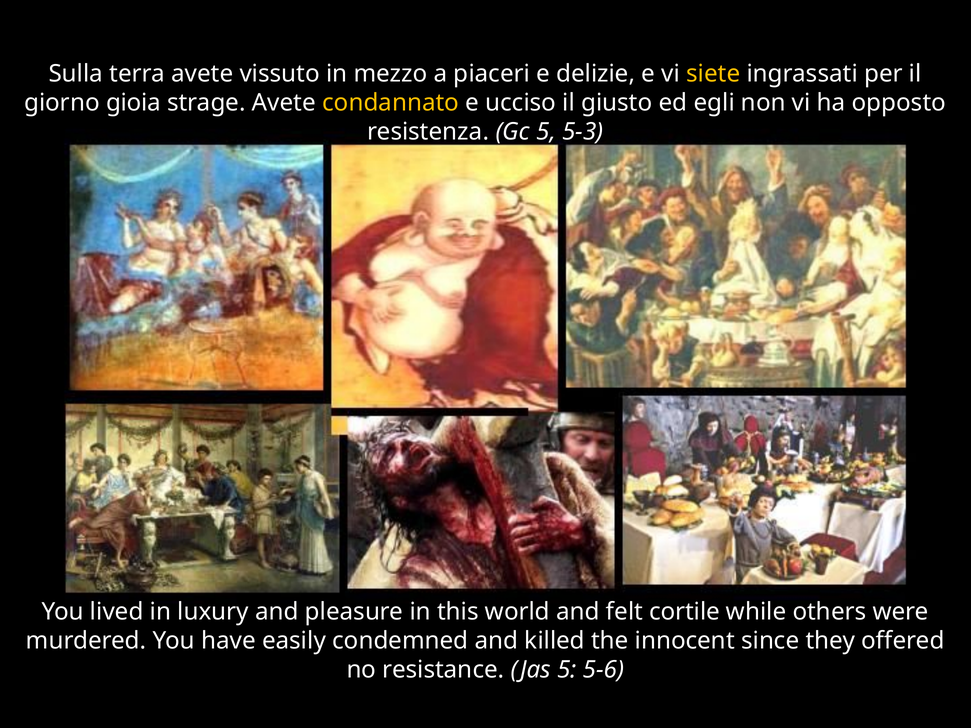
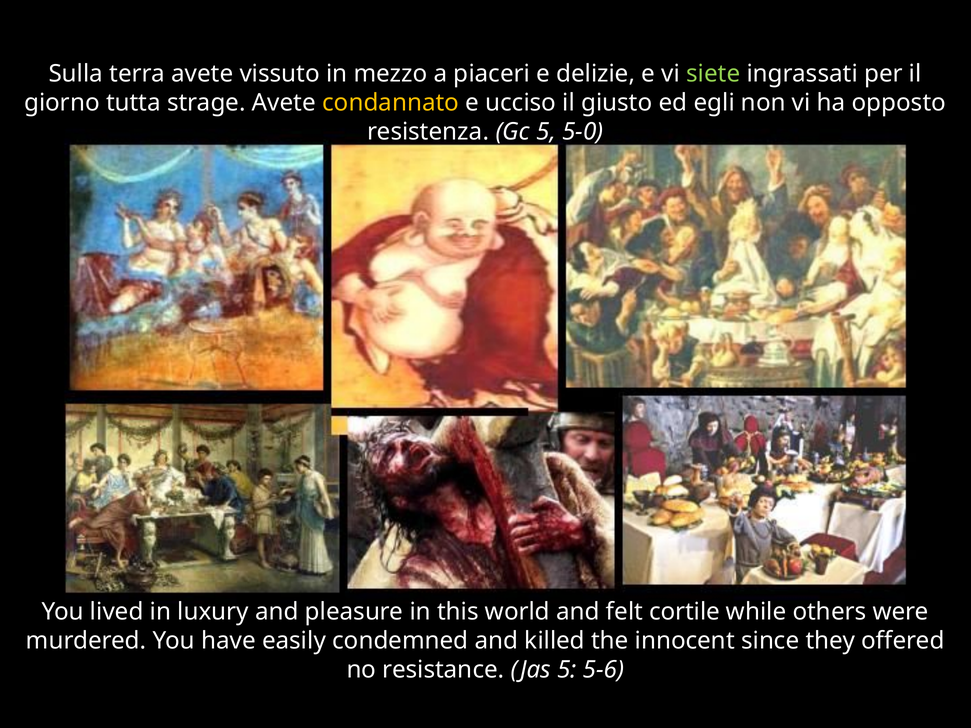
siete colour: yellow -> light green
gioia: gioia -> tutta
5-3: 5-3 -> 5-0
